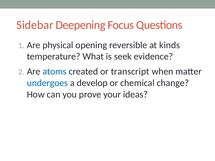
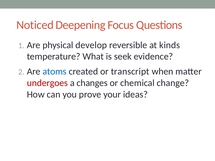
Sidebar: Sidebar -> Noticed
opening: opening -> develop
undergoes colour: blue -> red
develop: develop -> changes
